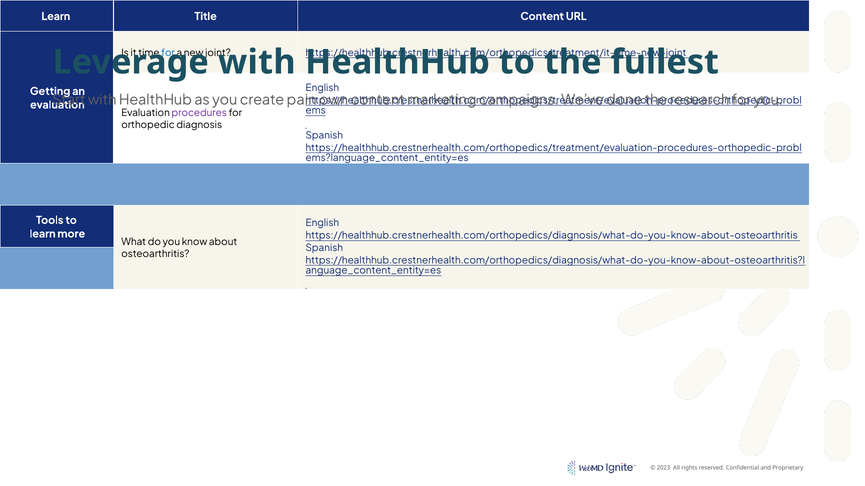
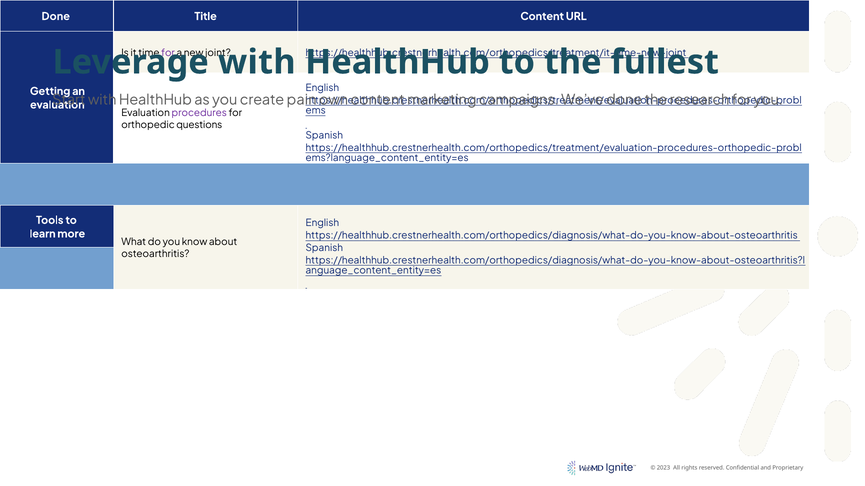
Learn at (56, 16): Learn -> Done
for at (168, 53) colour: blue -> purple
diagnosis: diagnosis -> questions
